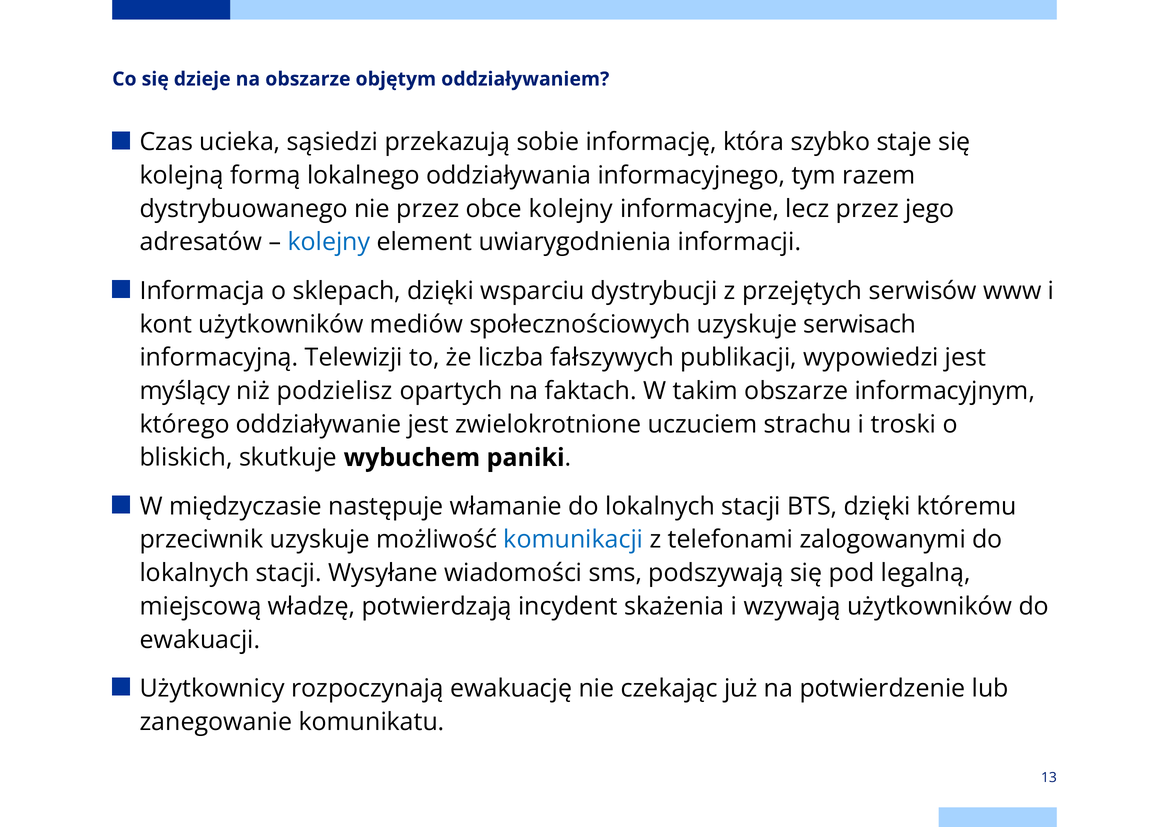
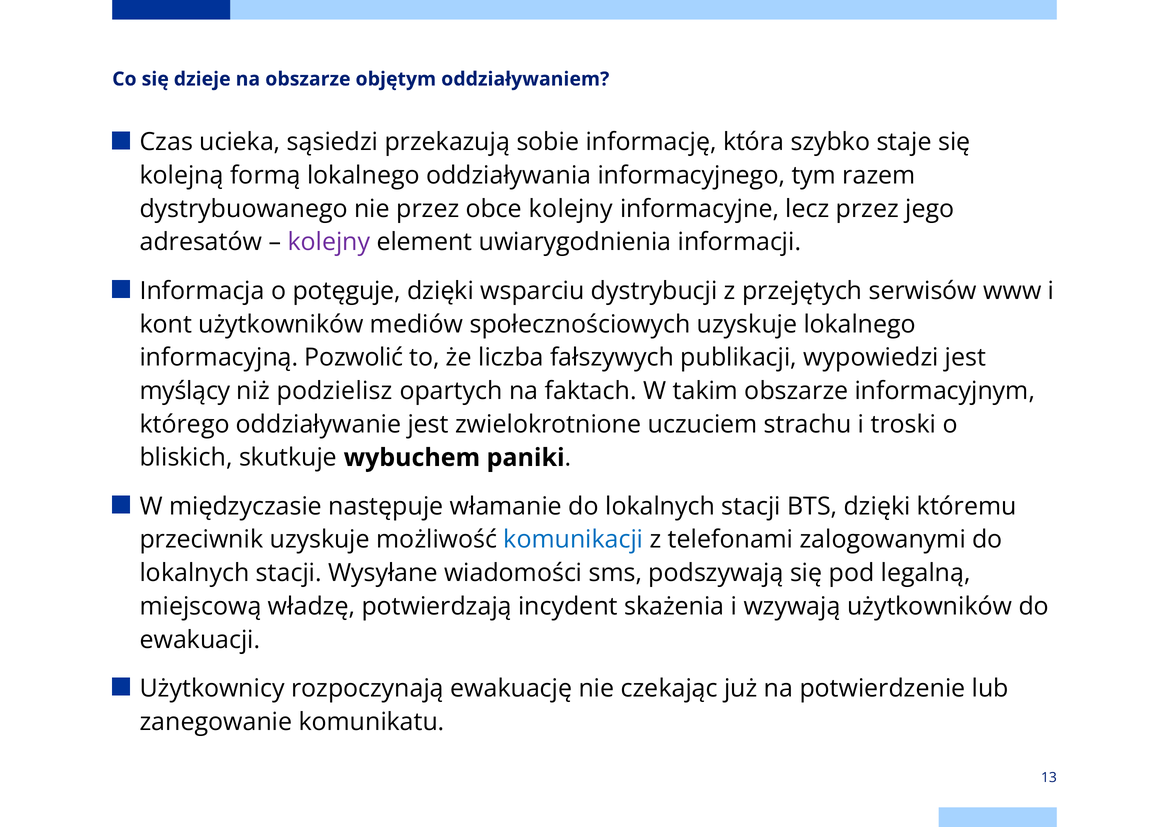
kolejny at (329, 242) colour: blue -> purple
sklepach: sklepach -> potęguje
uzyskuje serwisach: serwisach -> lokalnego
Telewizji: Telewizji -> Pozwolić
